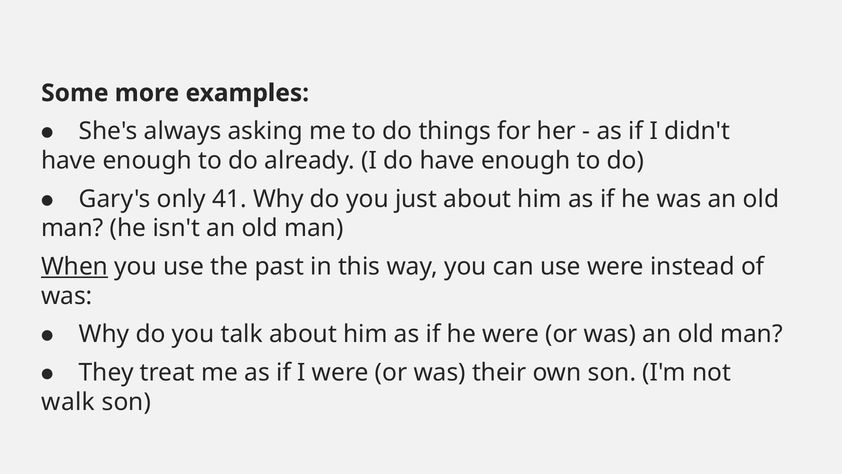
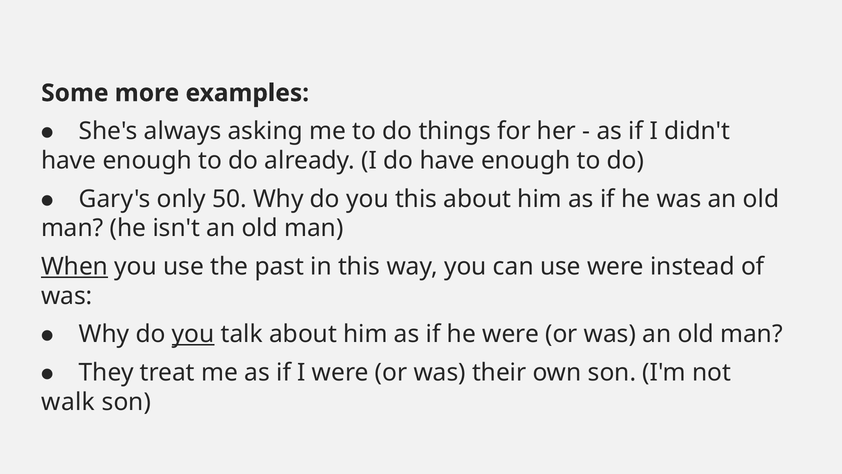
41: 41 -> 50
you just: just -> this
you at (193, 334) underline: none -> present
